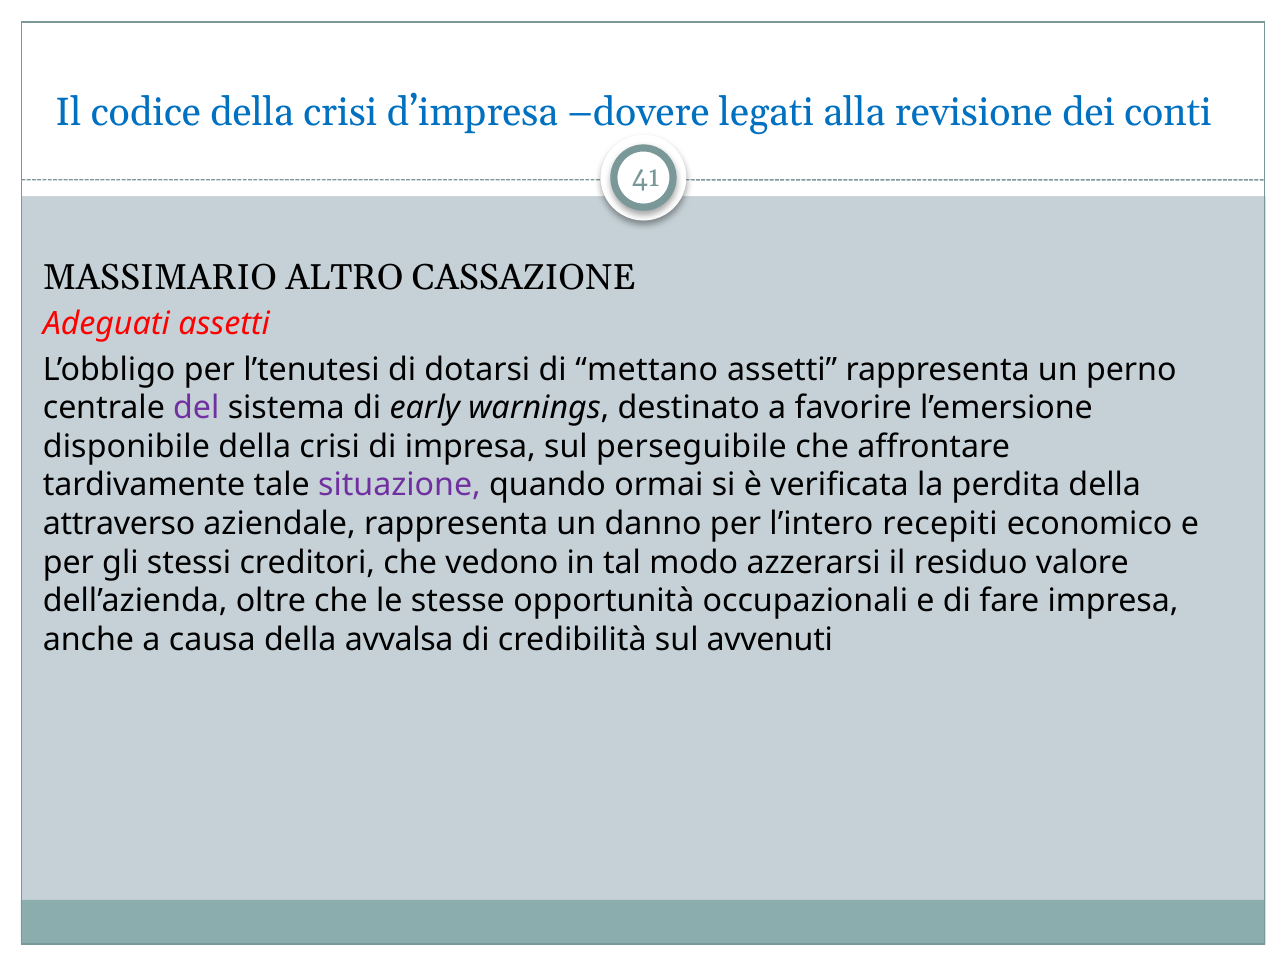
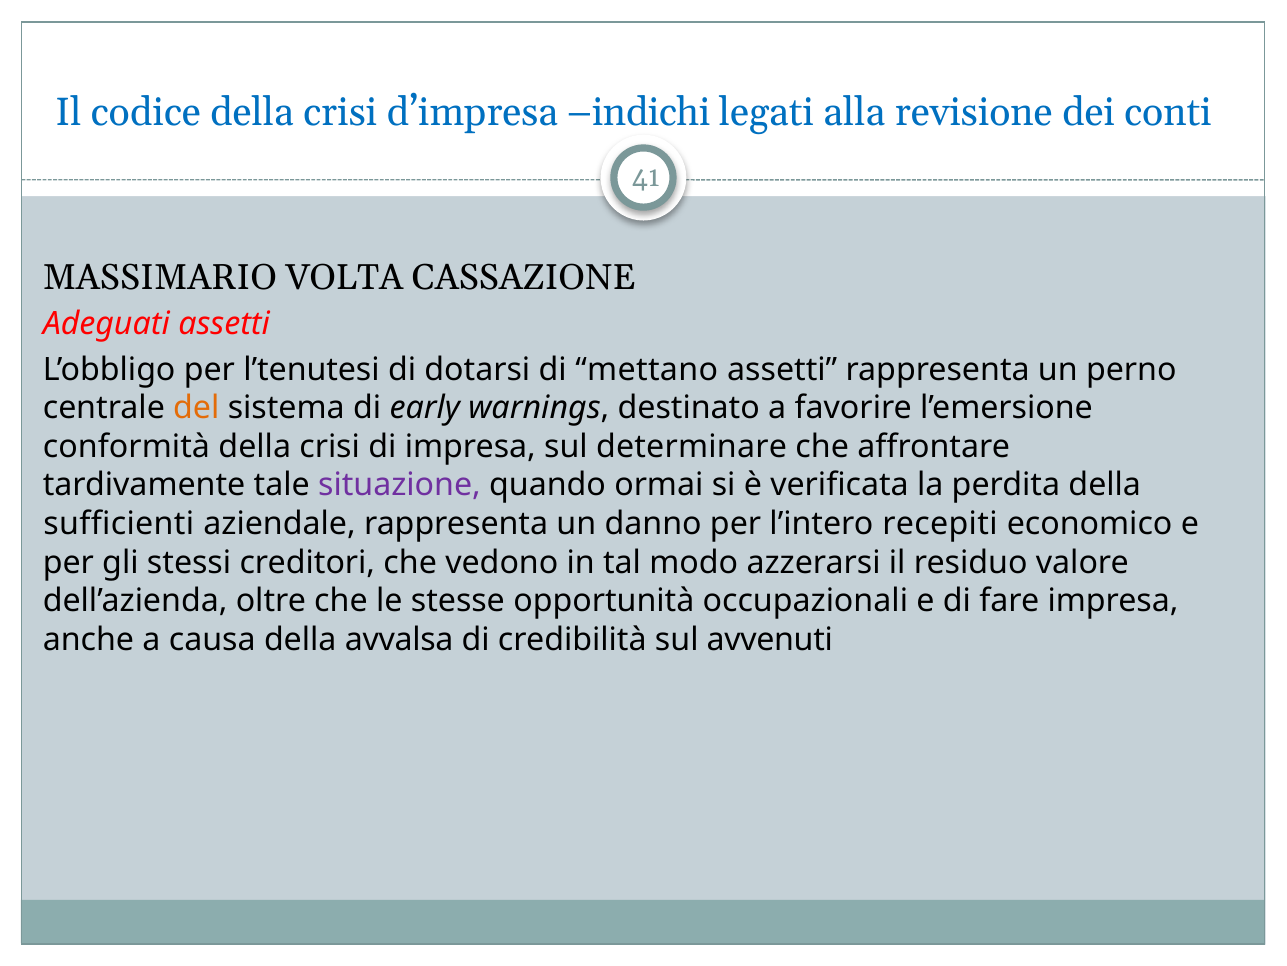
dovere: dovere -> indichi
ALTRO: ALTRO -> VOLTA
del colour: purple -> orange
disponibile: disponibile -> conformità
perseguibile: perseguibile -> determinare
attraverso: attraverso -> sufficienti
